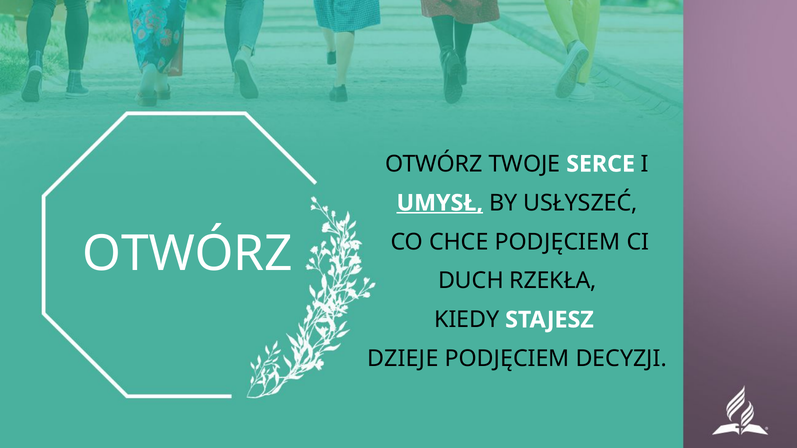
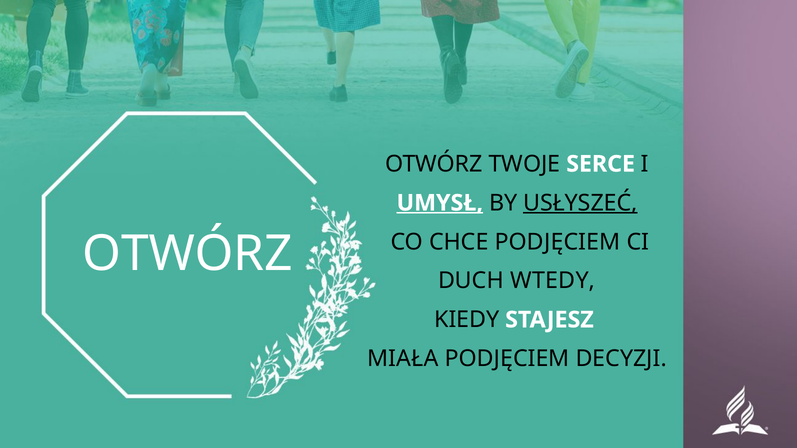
USŁYSZEĆ underline: none -> present
RZEKŁA: RZEKŁA -> WTEDY
DZIEJE: DZIEJE -> MIAŁA
